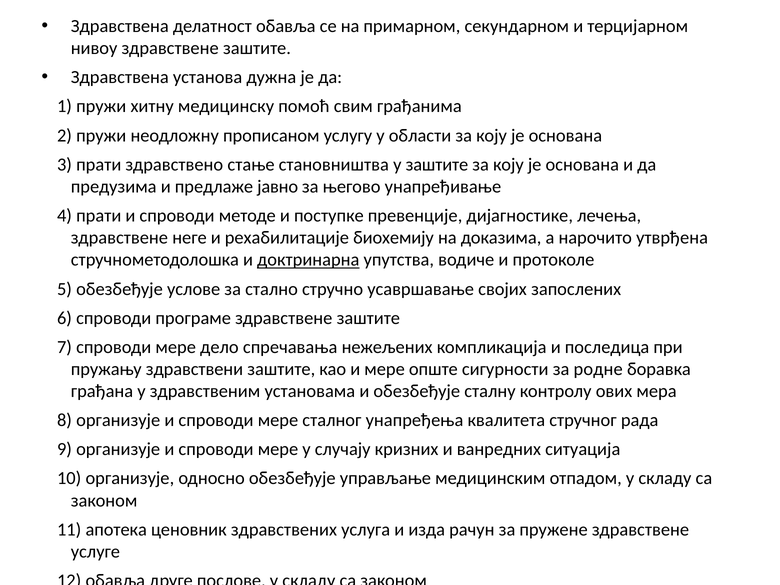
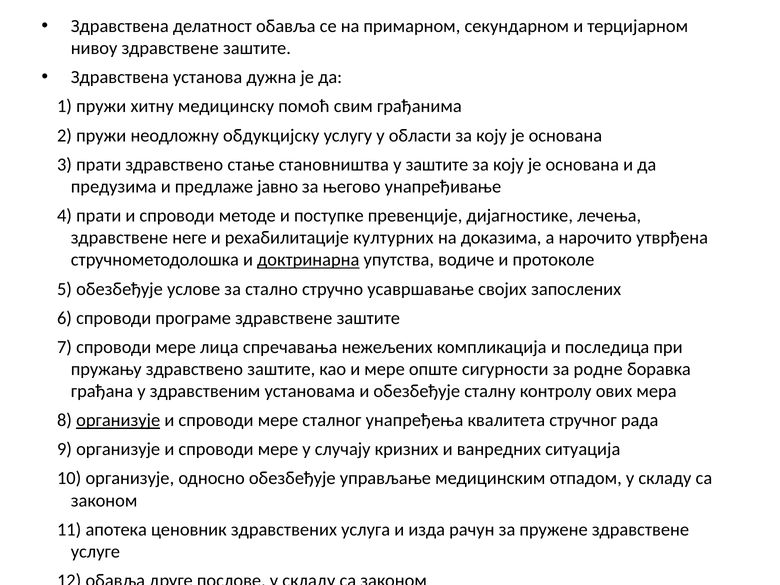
прописаном: прописаном -> обдукцијску
биохемију: биохемију -> културних
дело: дело -> лица
пружању здравствени: здравствени -> здравствено
организује at (118, 420) underline: none -> present
